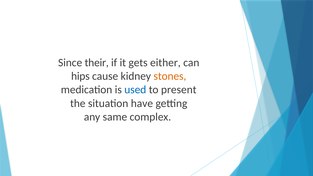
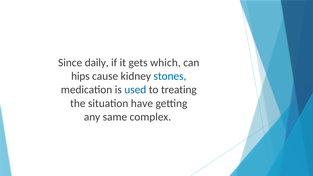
their: their -> daily
either: either -> which
stones colour: orange -> blue
present: present -> treating
